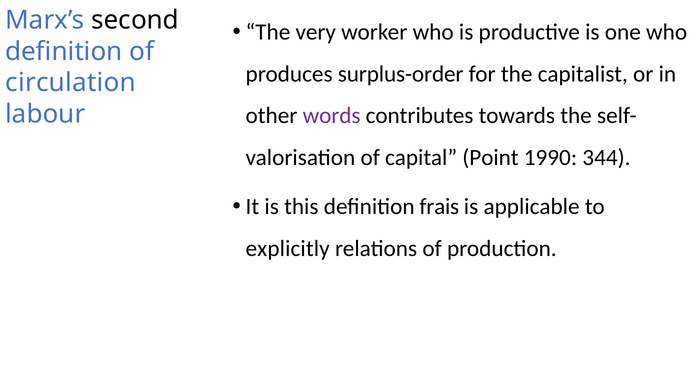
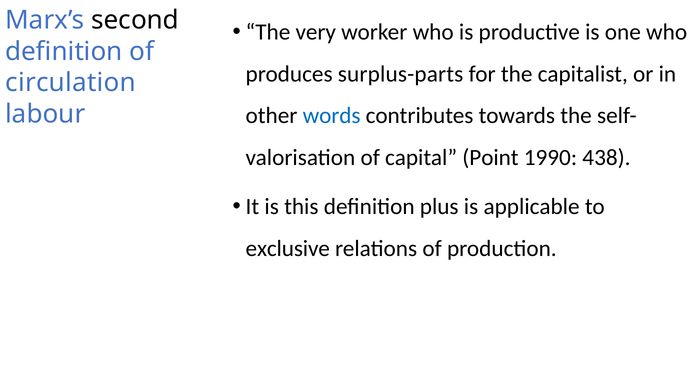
surplus-order: surplus-order -> surplus-parts
words colour: purple -> blue
344: 344 -> 438
frais: frais -> plus
explicitly: explicitly -> exclusive
